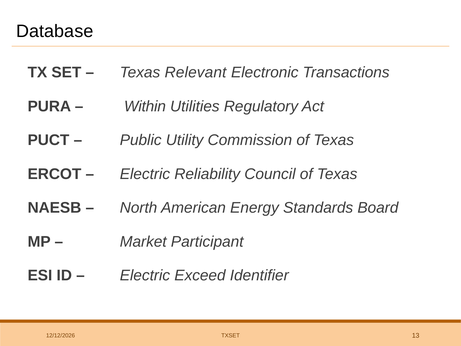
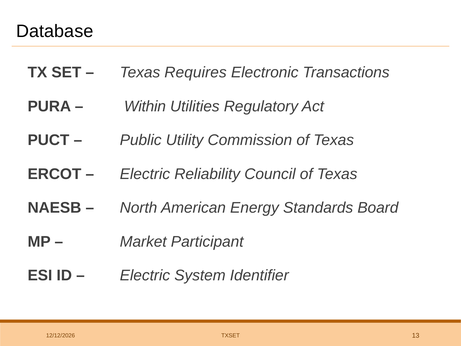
Relevant: Relevant -> Requires
Exceed: Exceed -> System
